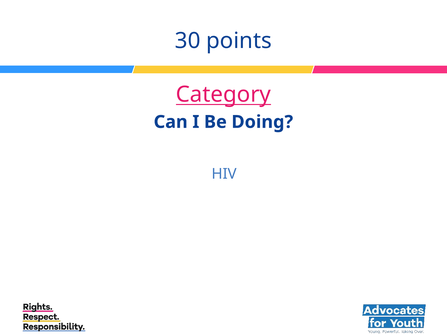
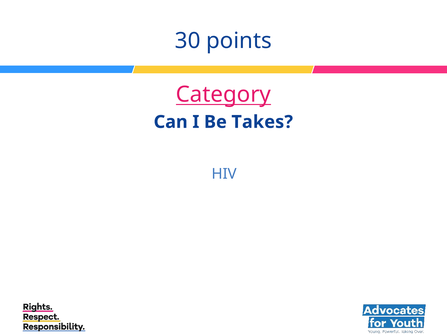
Doing: Doing -> Takes
